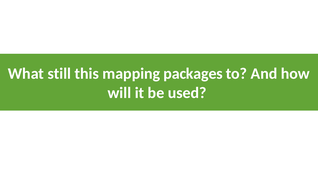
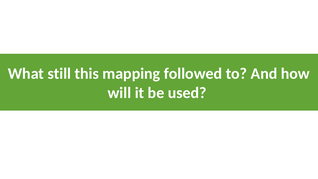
packages: packages -> followed
